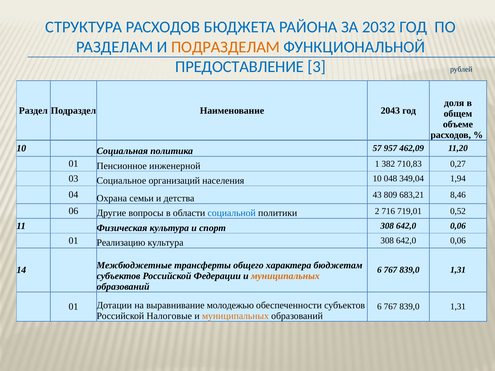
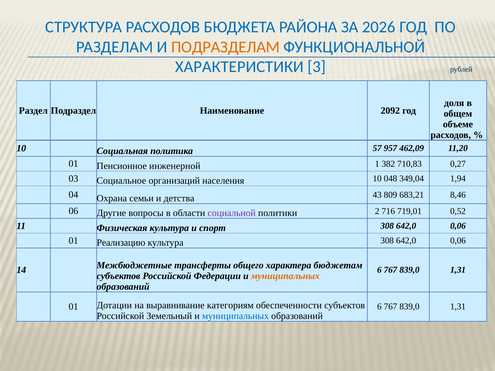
2032: 2032 -> 2026
ПРЕДОСТАВЛЕНИЕ: ПРЕДОСТАВЛЕНИЕ -> ХАРАКТЕРИСТИКИ
2043: 2043 -> 2092
социальной colour: blue -> purple
молодежью: молодежью -> категориям
Налоговые: Налоговые -> Земельный
муниципальных at (235, 316) colour: orange -> blue
